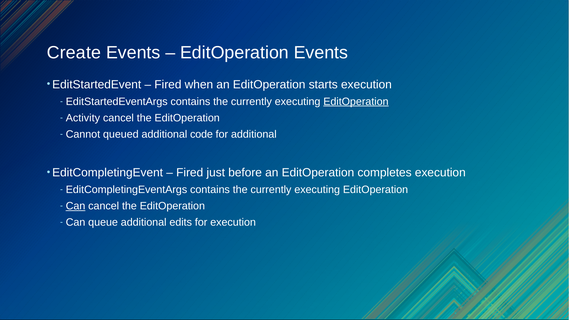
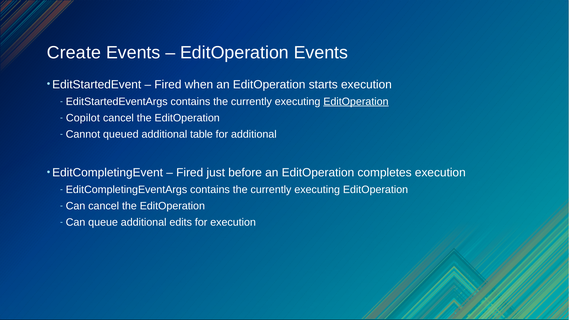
Activity: Activity -> Copilot
code: code -> table
Can at (76, 206) underline: present -> none
